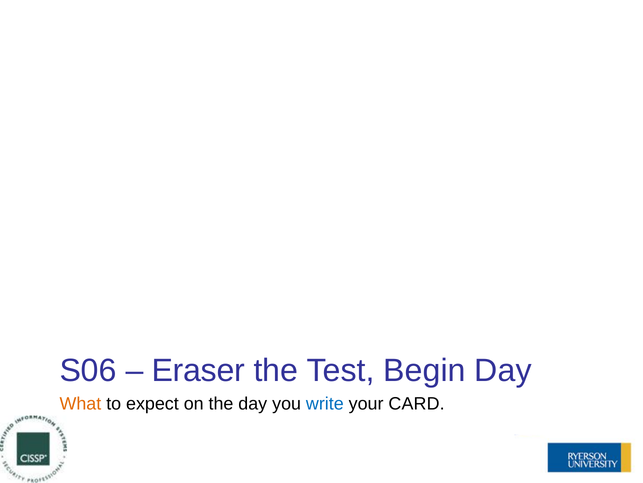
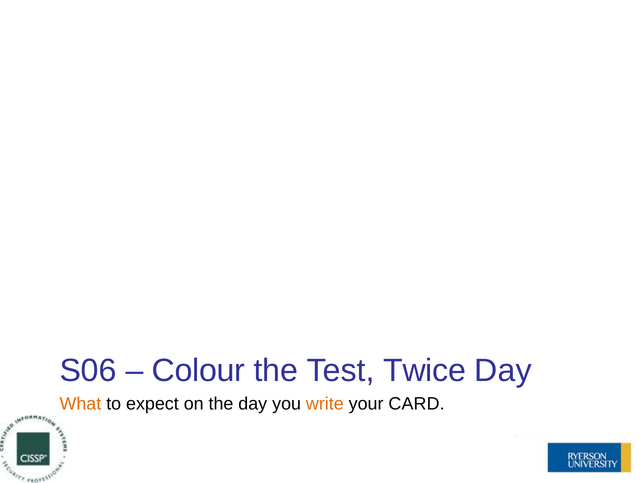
Eraser: Eraser -> Colour
Begin: Begin -> Twice
write colour: blue -> orange
